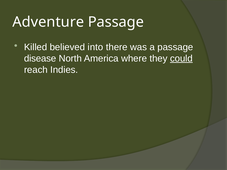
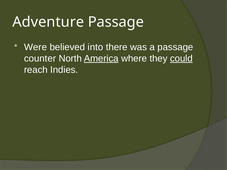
Killed: Killed -> Were
disease: disease -> counter
America underline: none -> present
